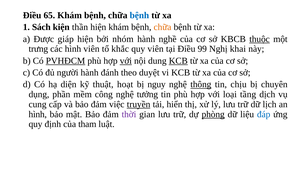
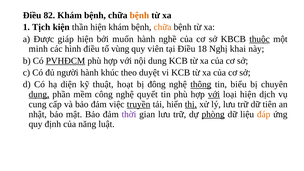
65: 65 -> 82
bệnh at (139, 15) colour: blue -> orange
Sách: Sách -> Tịch
nhóm: nhóm -> muốn
trưng: trưng -> minh
hình viên: viên -> điều
khắc: khắc -> vùng
99: 99 -> 18
với at (126, 61) underline: present -> none
KCB at (178, 61) underline: present -> none
đánh: đánh -> khúc
nguy: nguy -> đông
chịu: chịu -> biểu
dụng underline: none -> present
tưởng: tưởng -> quyết
với at (214, 94) underline: none -> present
loại tầng: tầng -> hiện
thị underline: none -> present
lịch: lịch -> tiên
hình at (38, 114): hình -> nhật
đáp colour: blue -> orange
tham: tham -> năng
